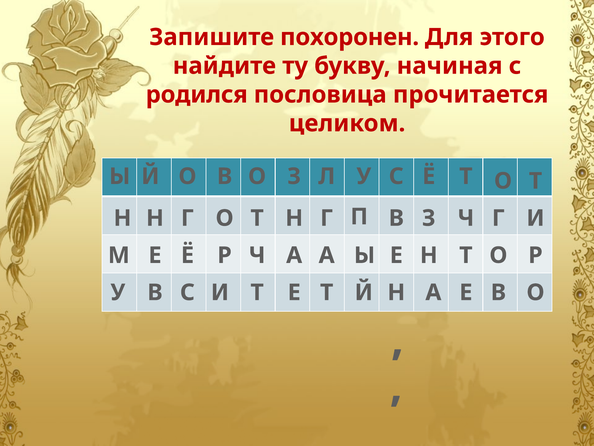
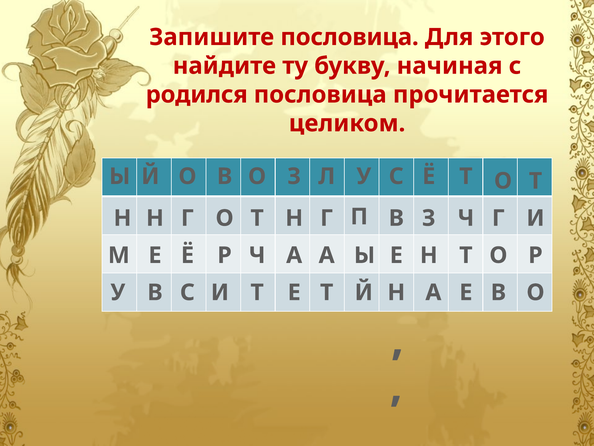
Запишите похоронен: похоронен -> пословица
